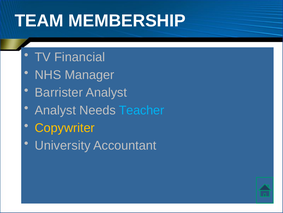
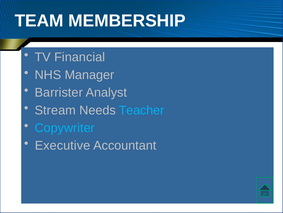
Analyst at (55, 110): Analyst -> Stream
Copywriter colour: yellow -> light blue
University: University -> Executive
